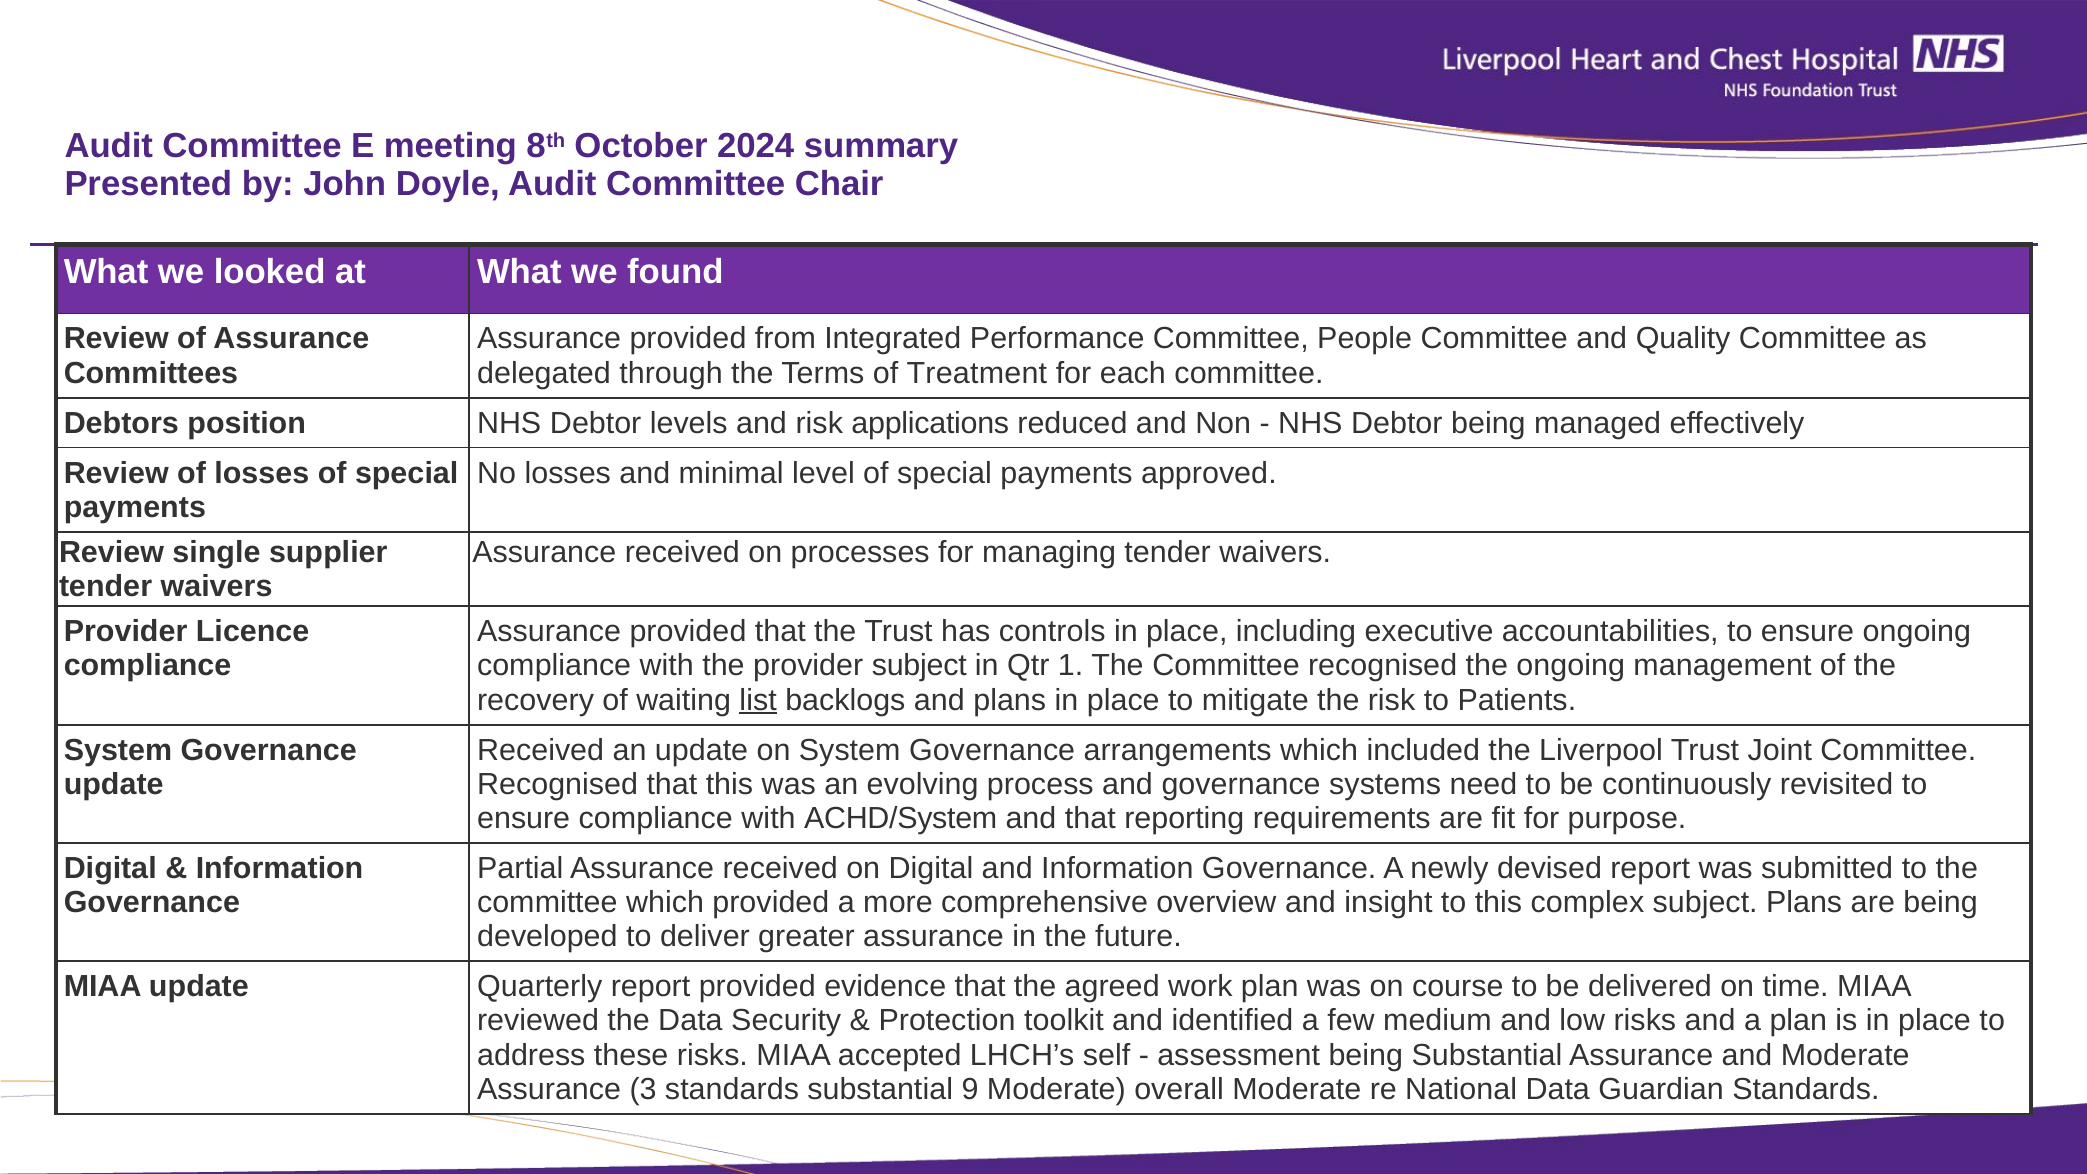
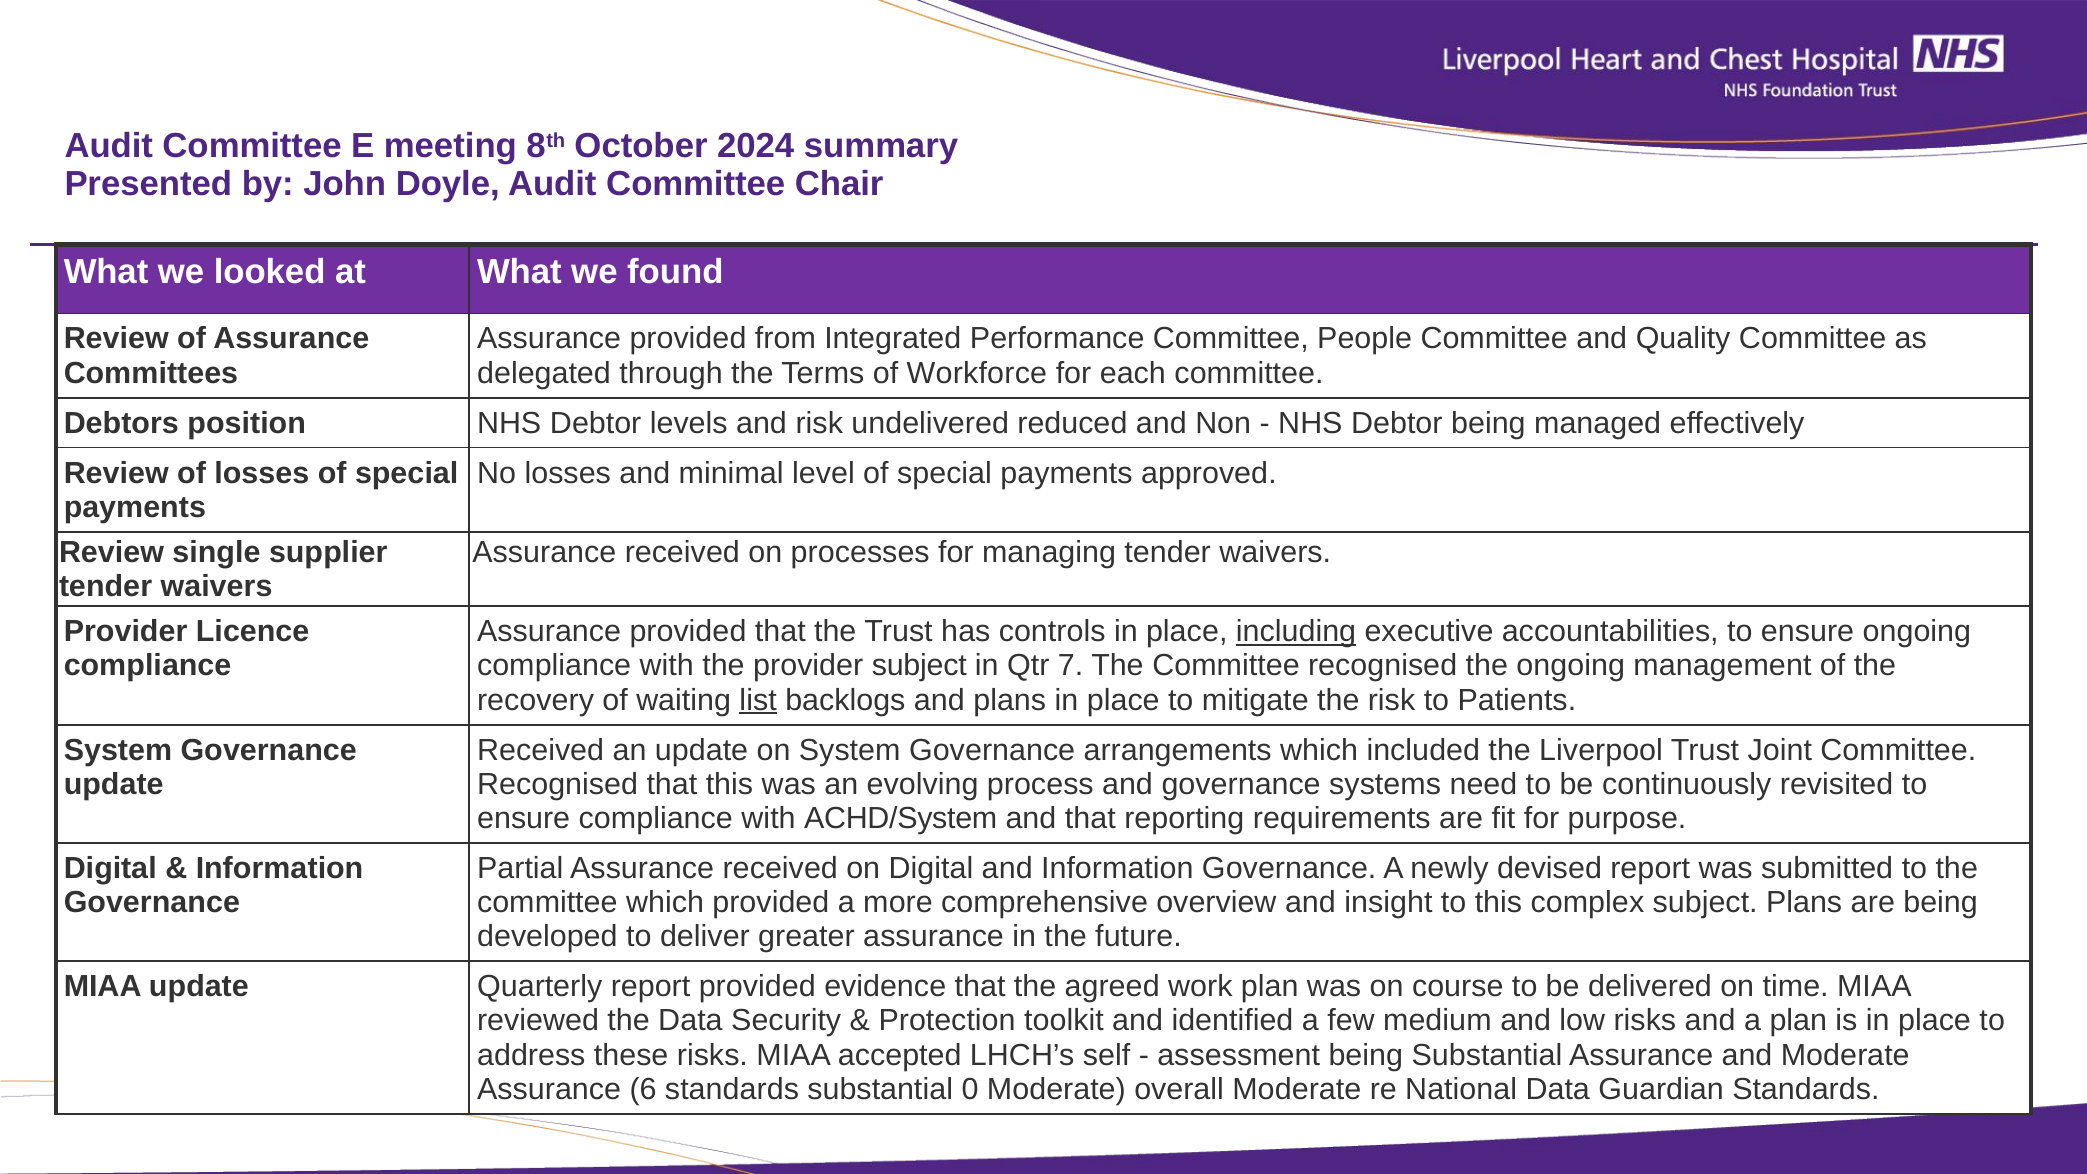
Treatment: Treatment -> Workforce
applications: applications -> undelivered
including underline: none -> present
1: 1 -> 7
3: 3 -> 6
9: 9 -> 0
